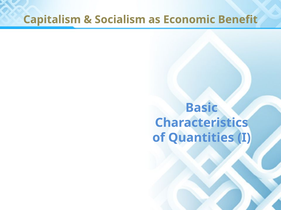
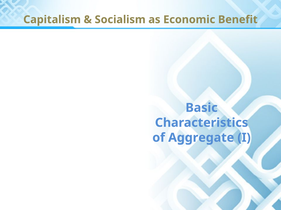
Quantities: Quantities -> Aggregate
